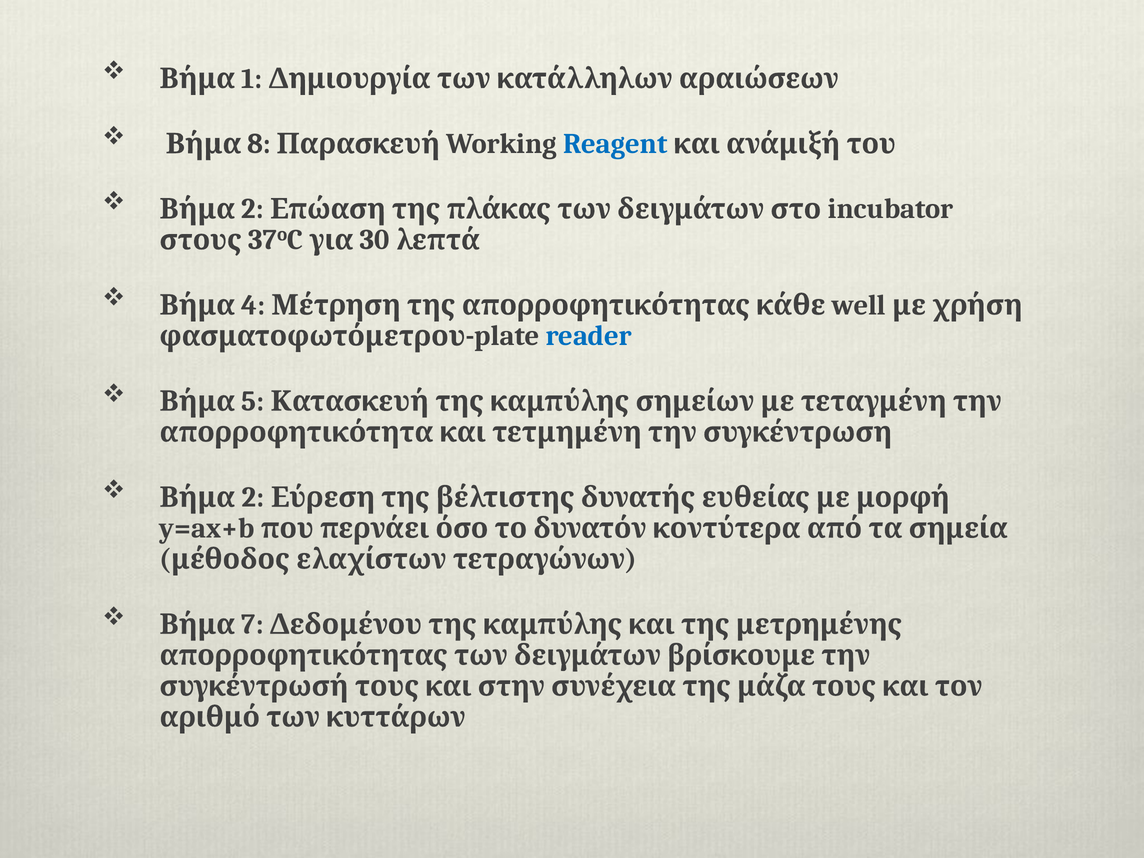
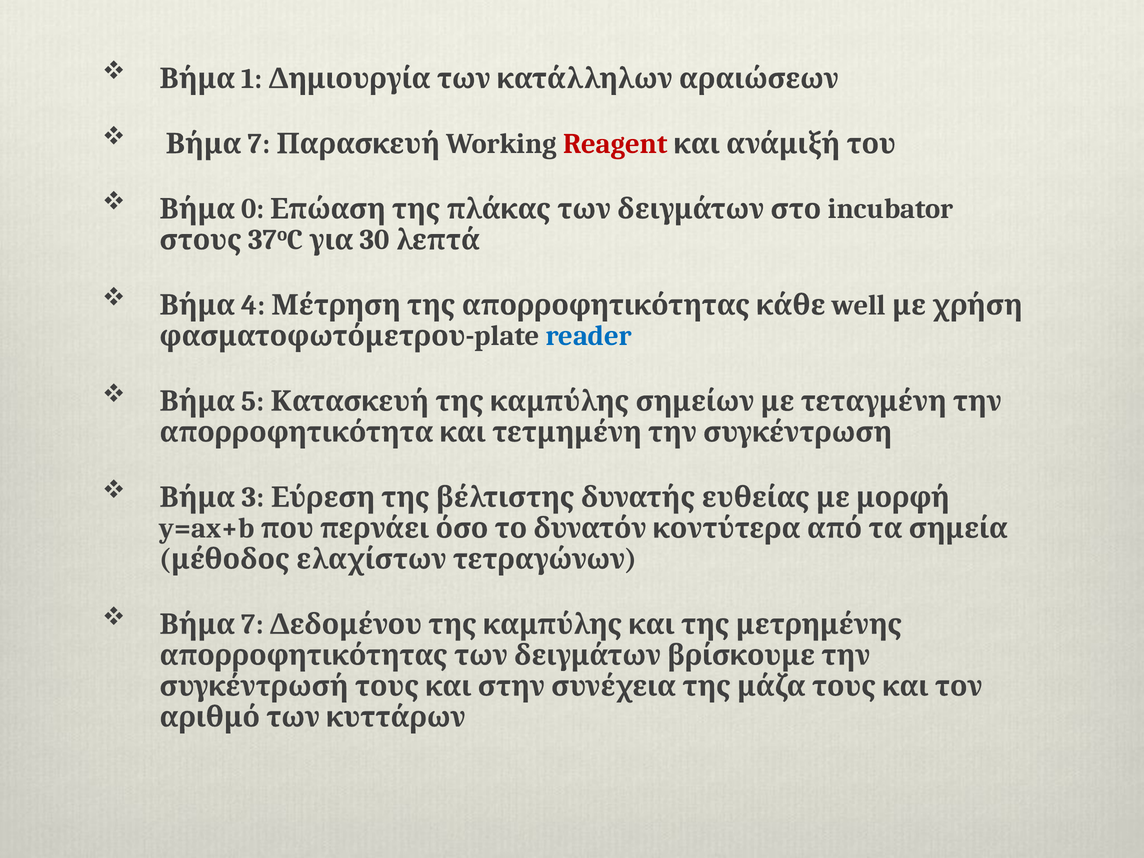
8 at (259, 144): 8 -> 7
Reagent colour: blue -> red
2 at (253, 209): 2 -> 0
2 at (253, 497): 2 -> 3
